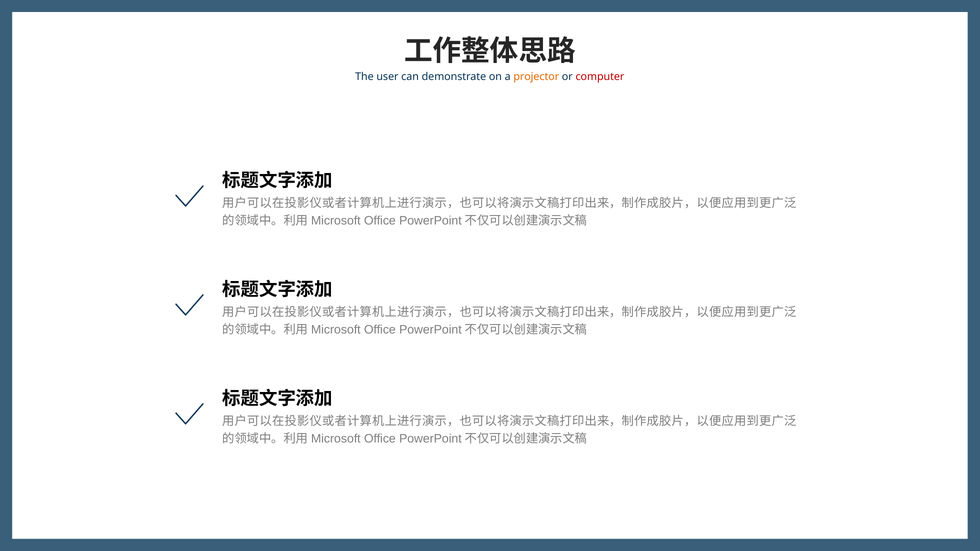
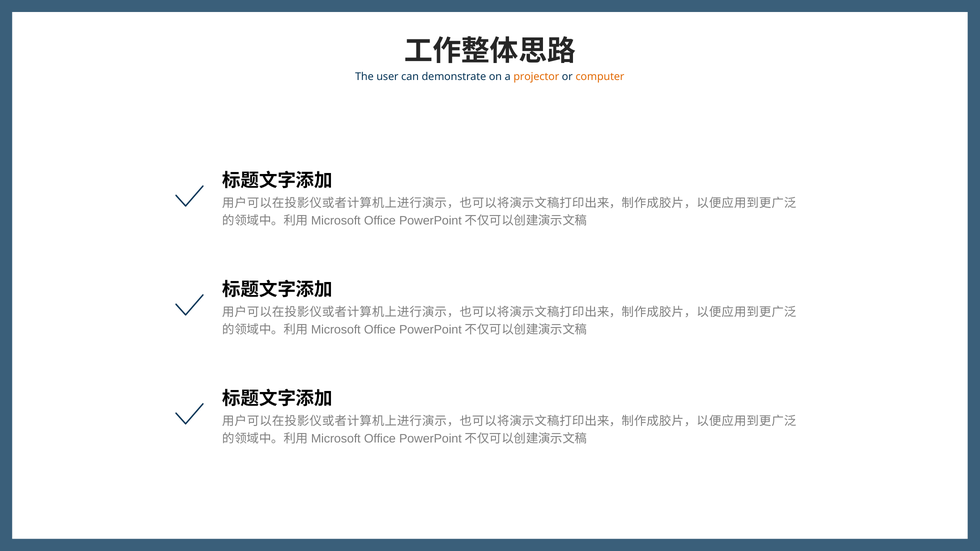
computer colour: red -> orange
